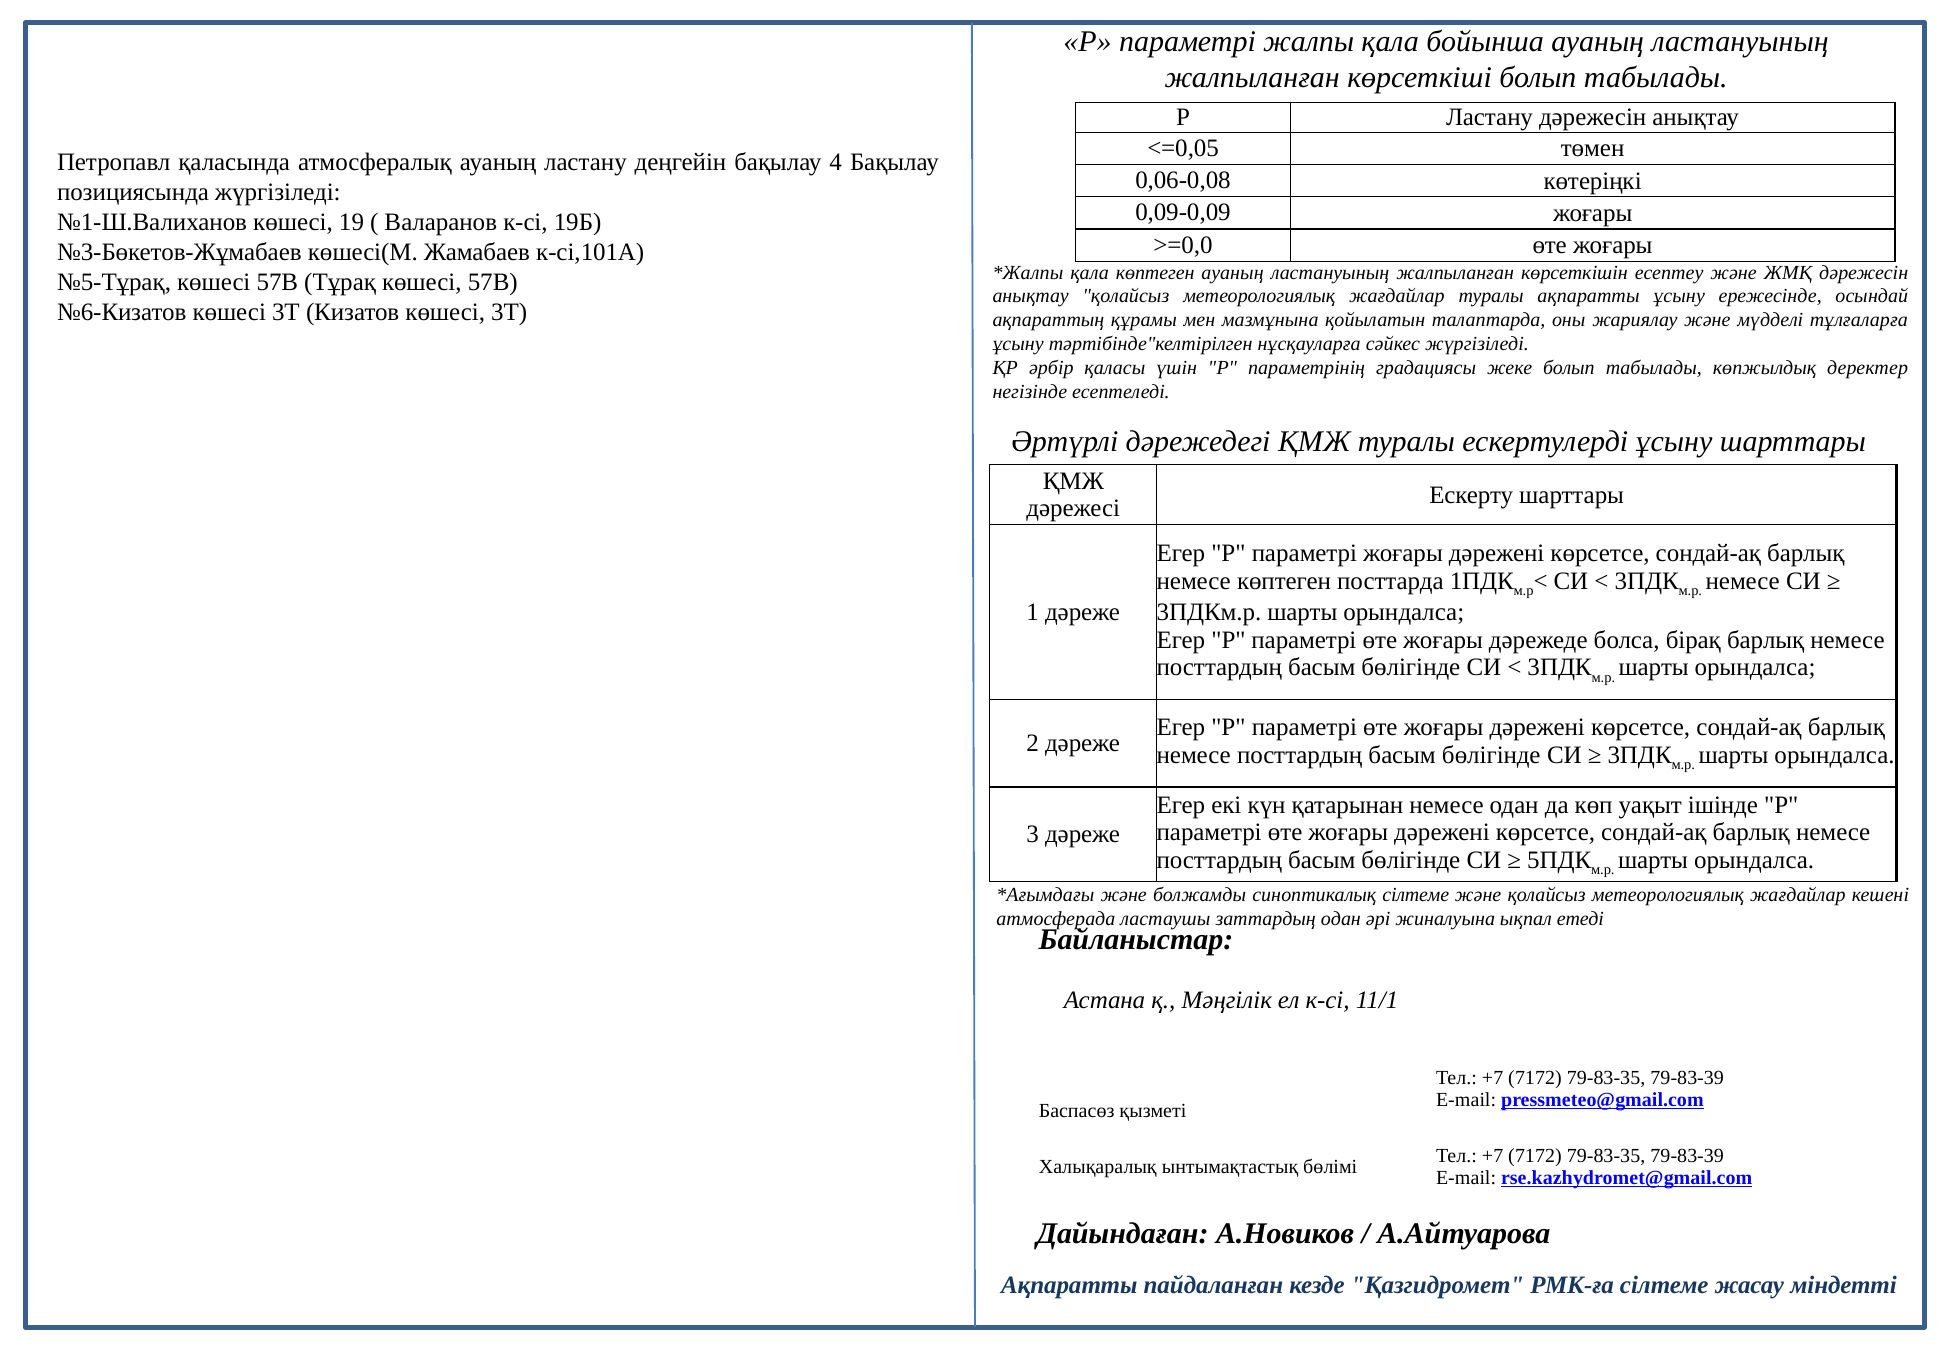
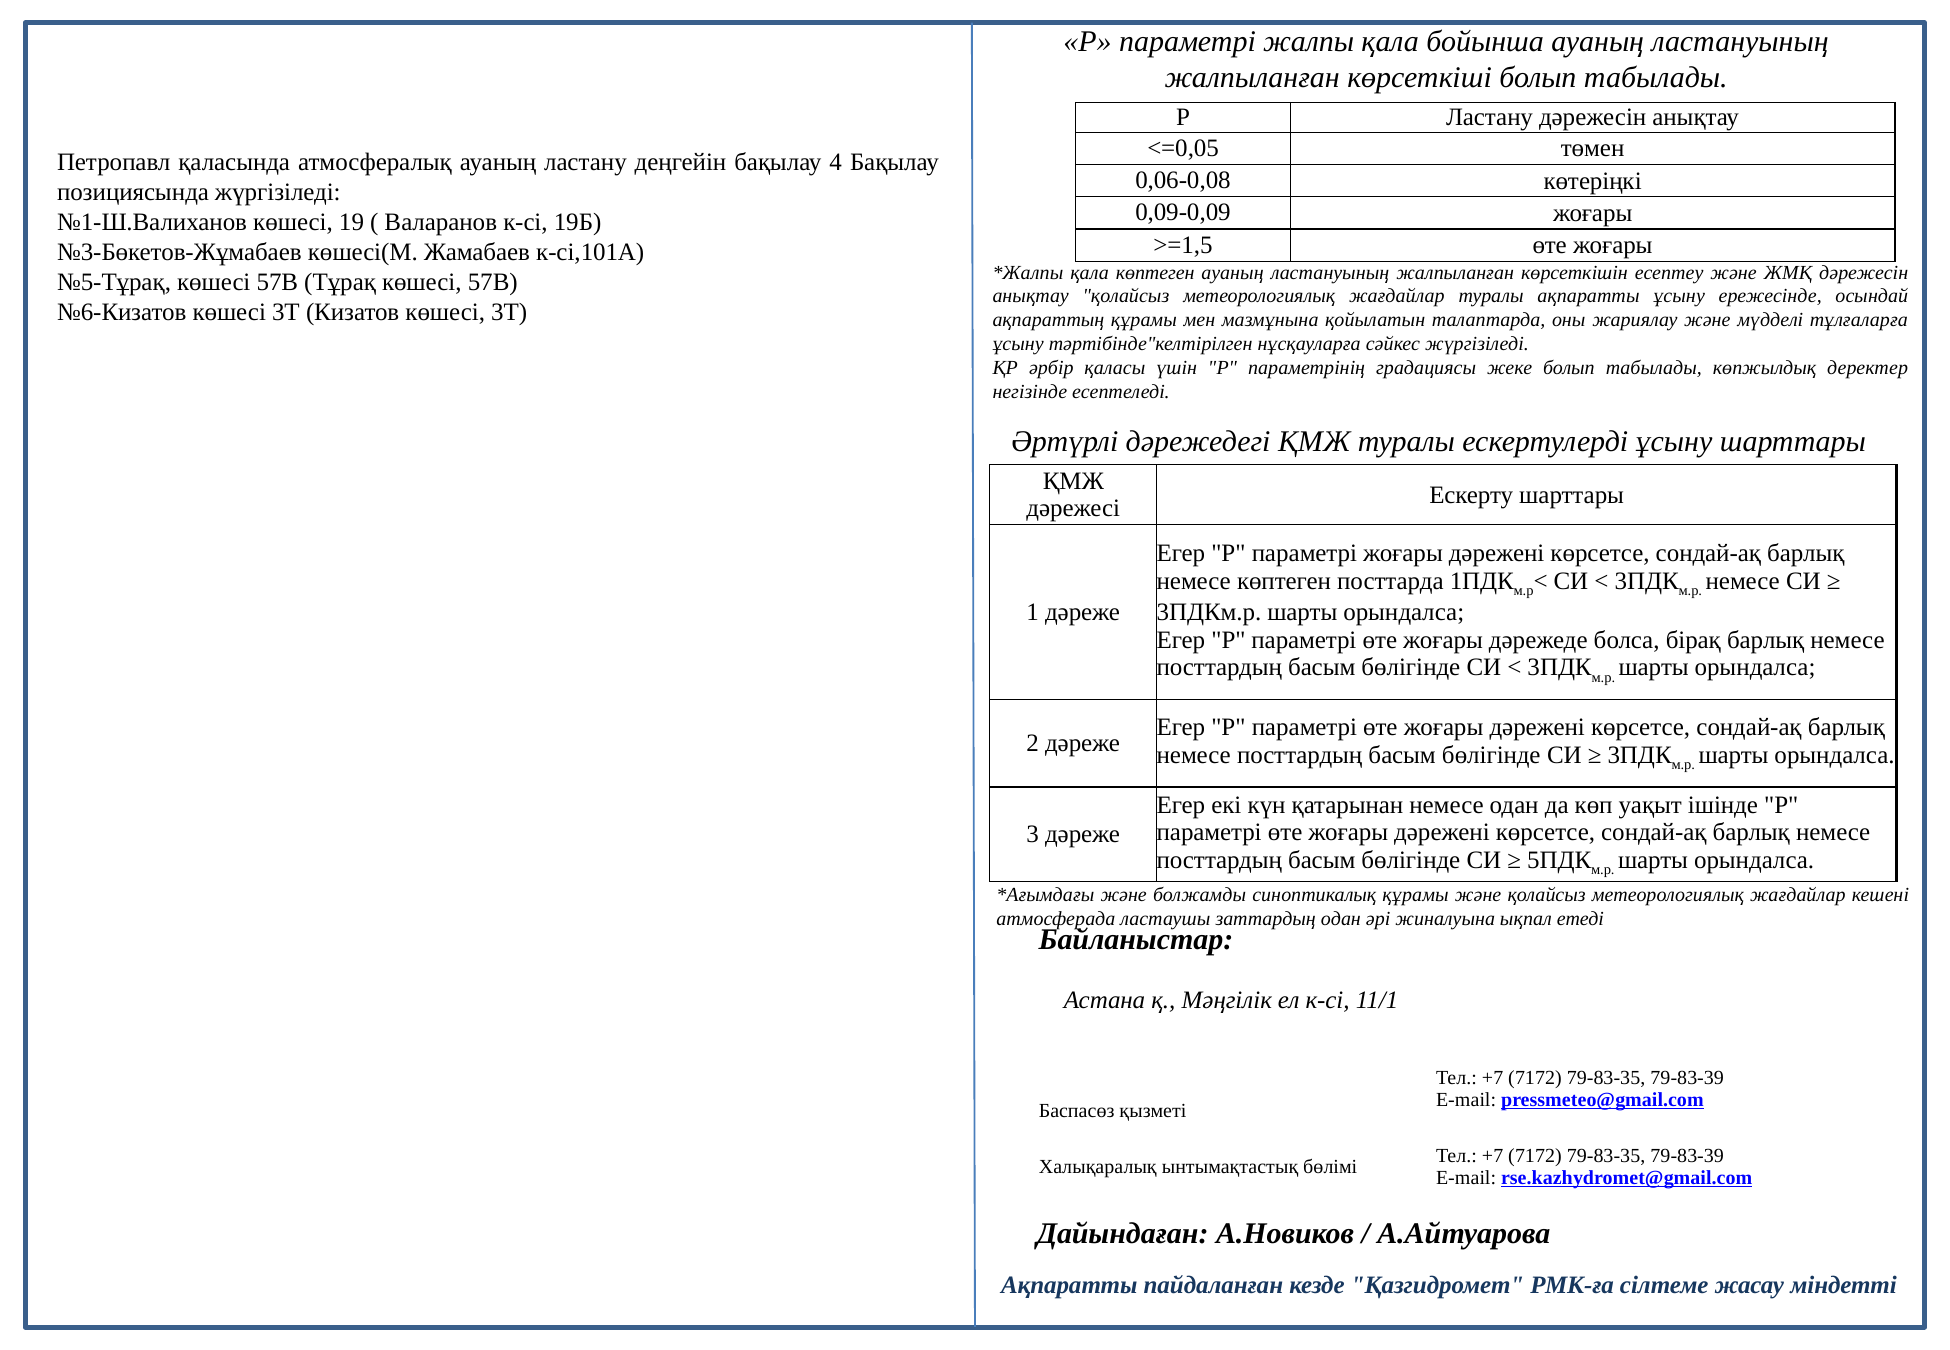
>=0,0: >=0,0 -> >=1,5
синоптикалық сілтеме: сілтеме -> құрамы
